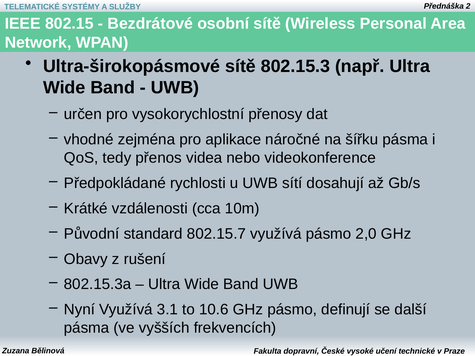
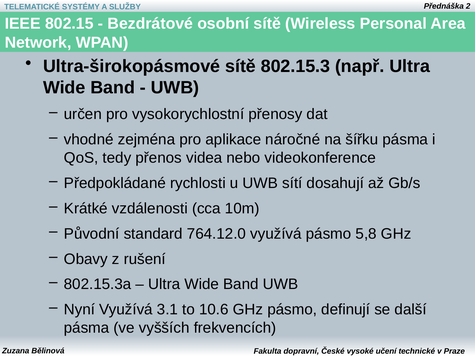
802.15.7: 802.15.7 -> 764.12.0
2,0: 2,0 -> 5,8
